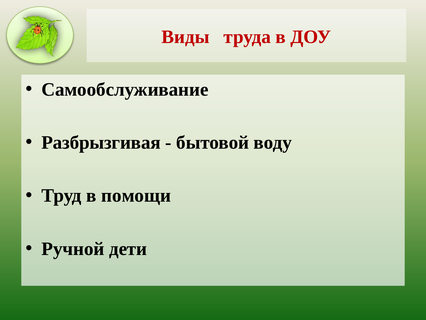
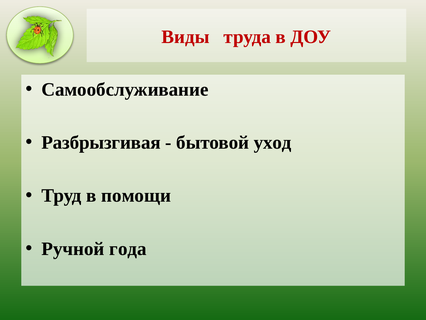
воду: воду -> уход
дети: дети -> года
